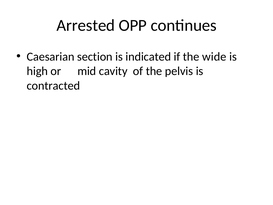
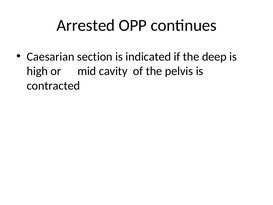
wide: wide -> deep
